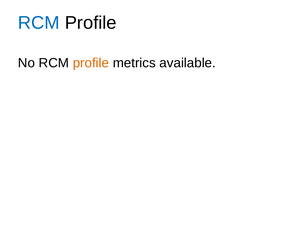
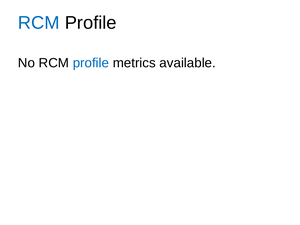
profile at (91, 63) colour: orange -> blue
